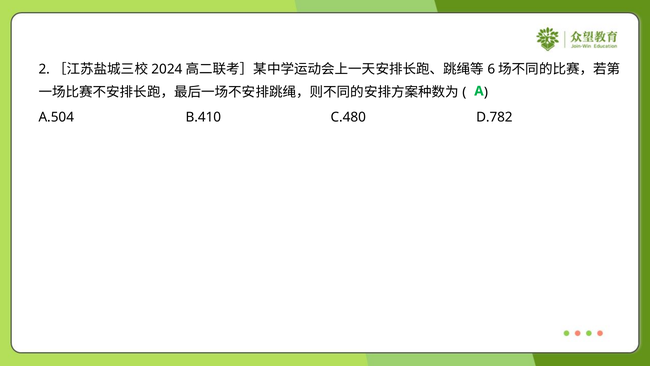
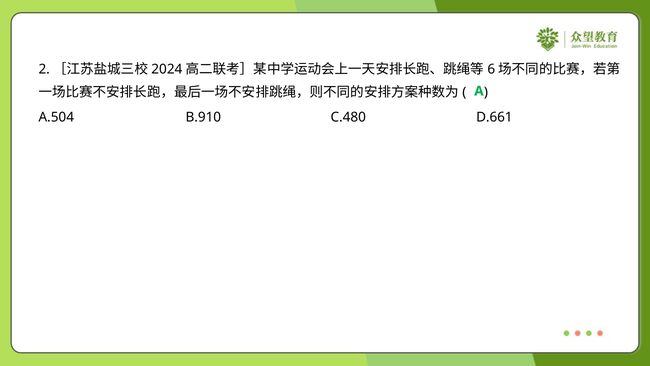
B.410: B.410 -> B.910
D.782: D.782 -> D.661
